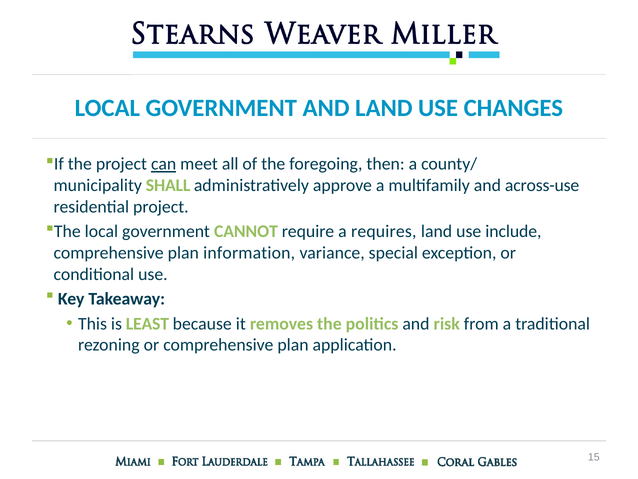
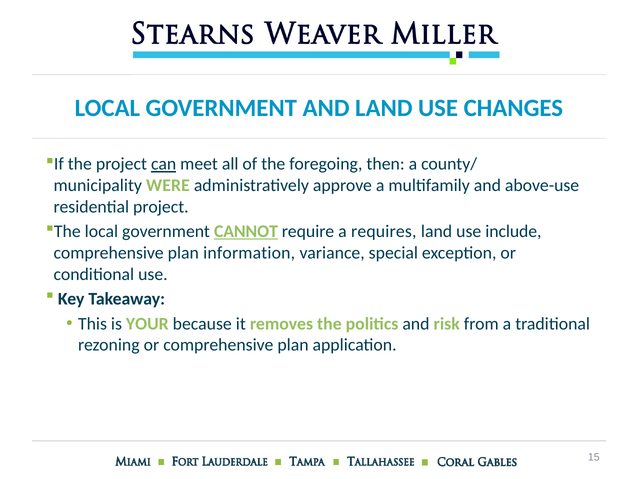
SHALL: SHALL -> WERE
across-use: across-use -> above-use
CANNOT underline: none -> present
LEAST: LEAST -> YOUR
